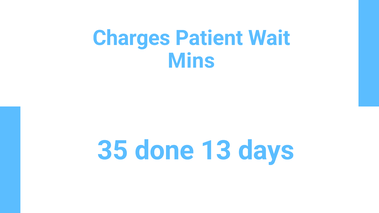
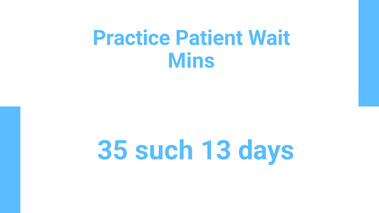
Charges: Charges -> Practice
done: done -> such
